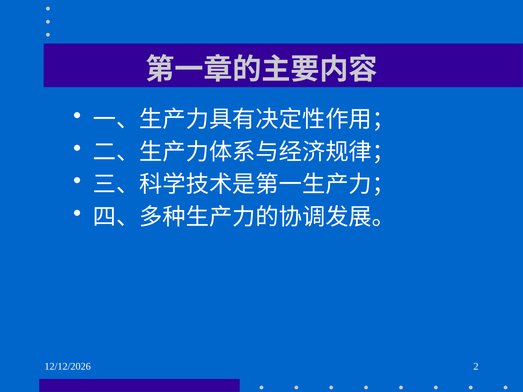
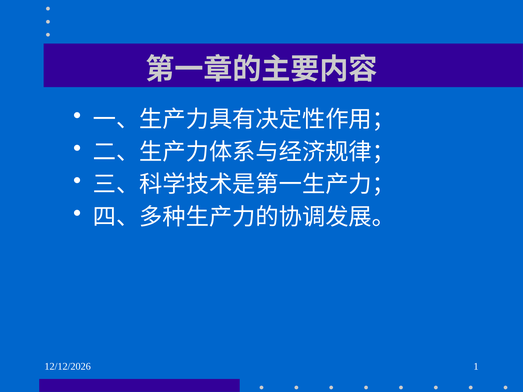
2: 2 -> 1
